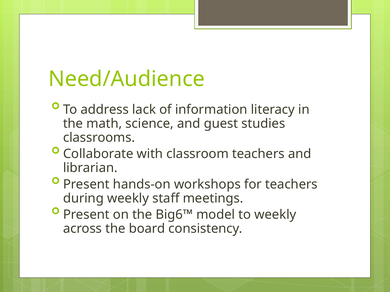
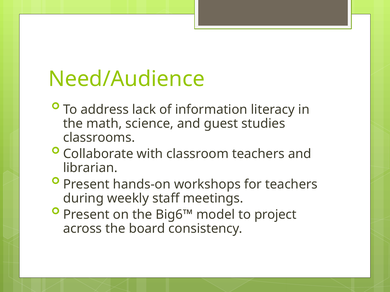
to weekly: weekly -> project
